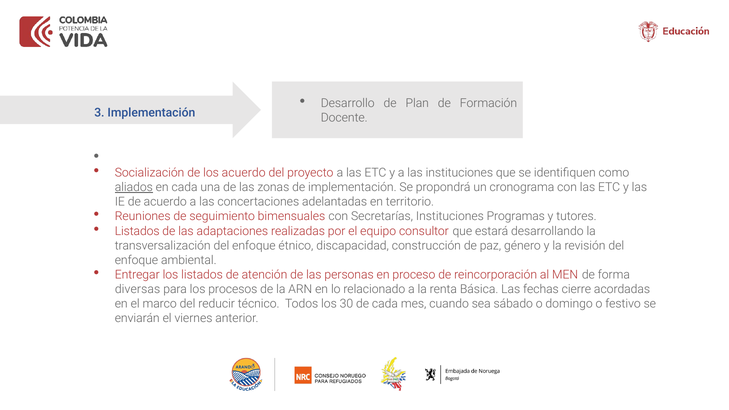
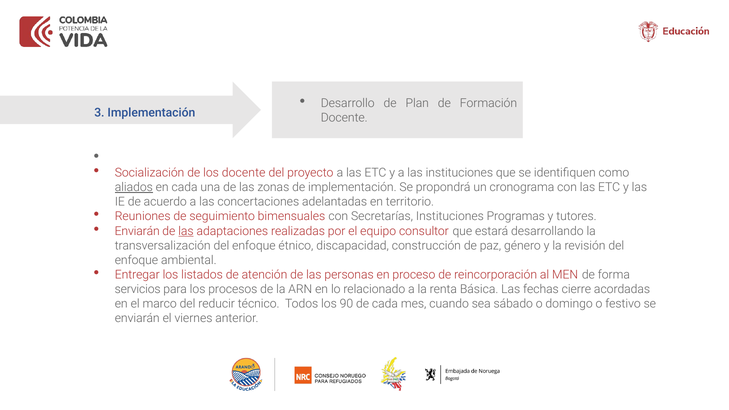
los acuerdo: acuerdo -> docente
Listados at (137, 231): Listados -> Enviarán
las at (186, 231) underline: none -> present
diversas: diversas -> servicios
30: 30 -> 90
